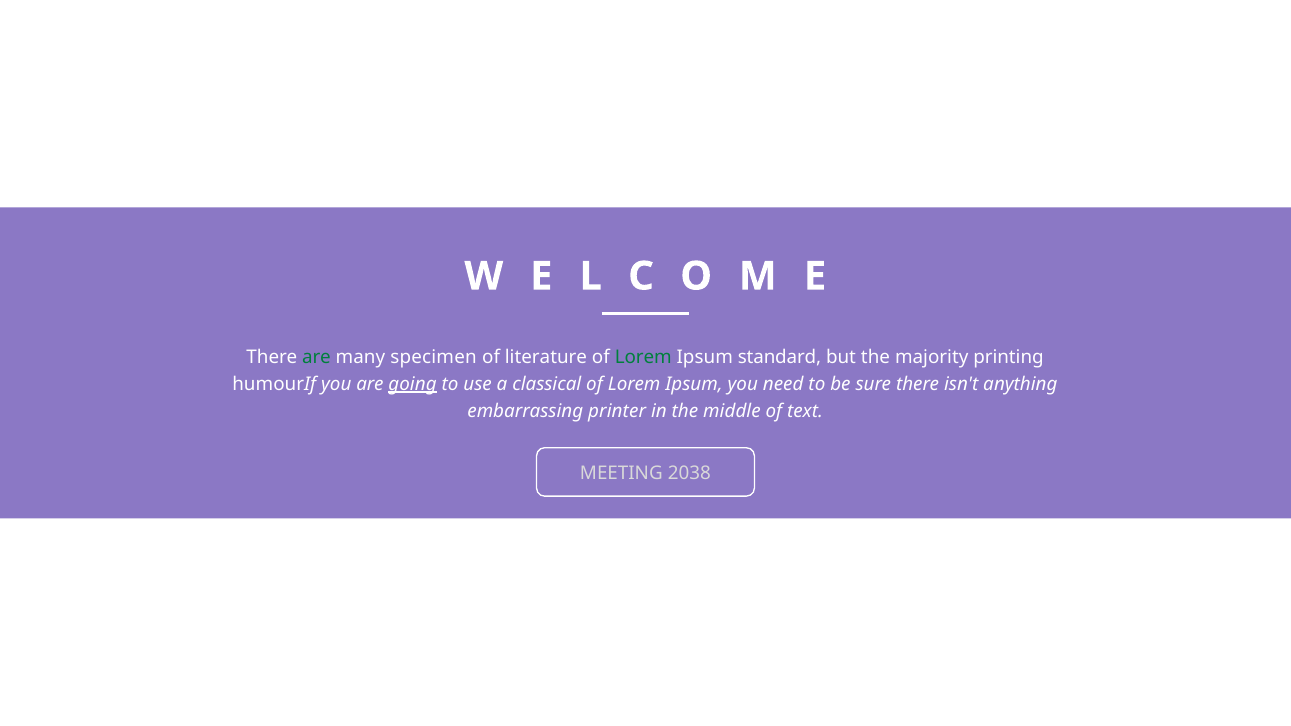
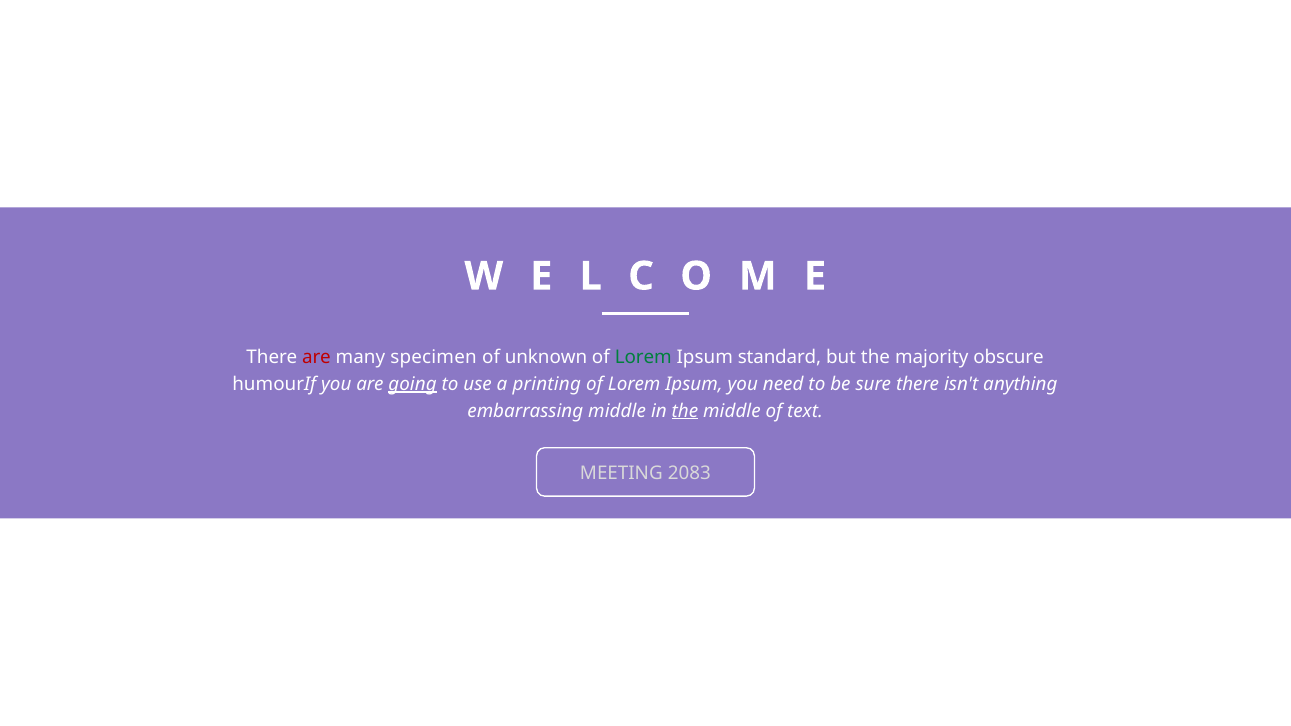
are at (316, 357) colour: green -> red
literature: literature -> unknown
printing: printing -> obscure
classical: classical -> printing
embarrassing printer: printer -> middle
the at (685, 411) underline: none -> present
2038: 2038 -> 2083
